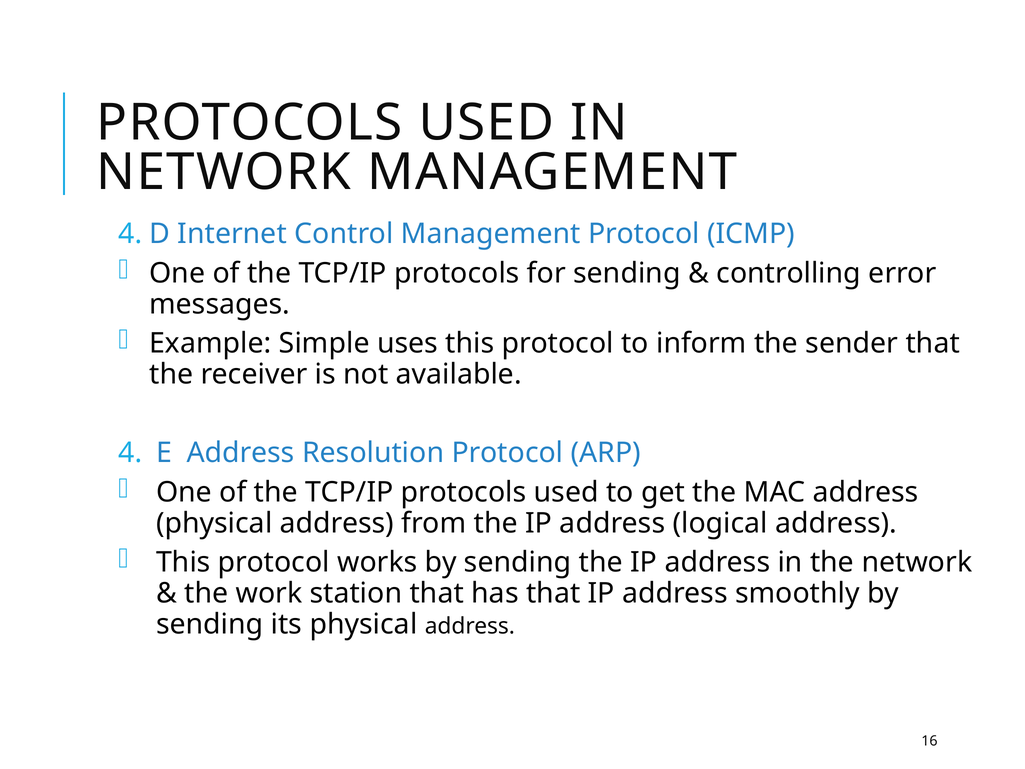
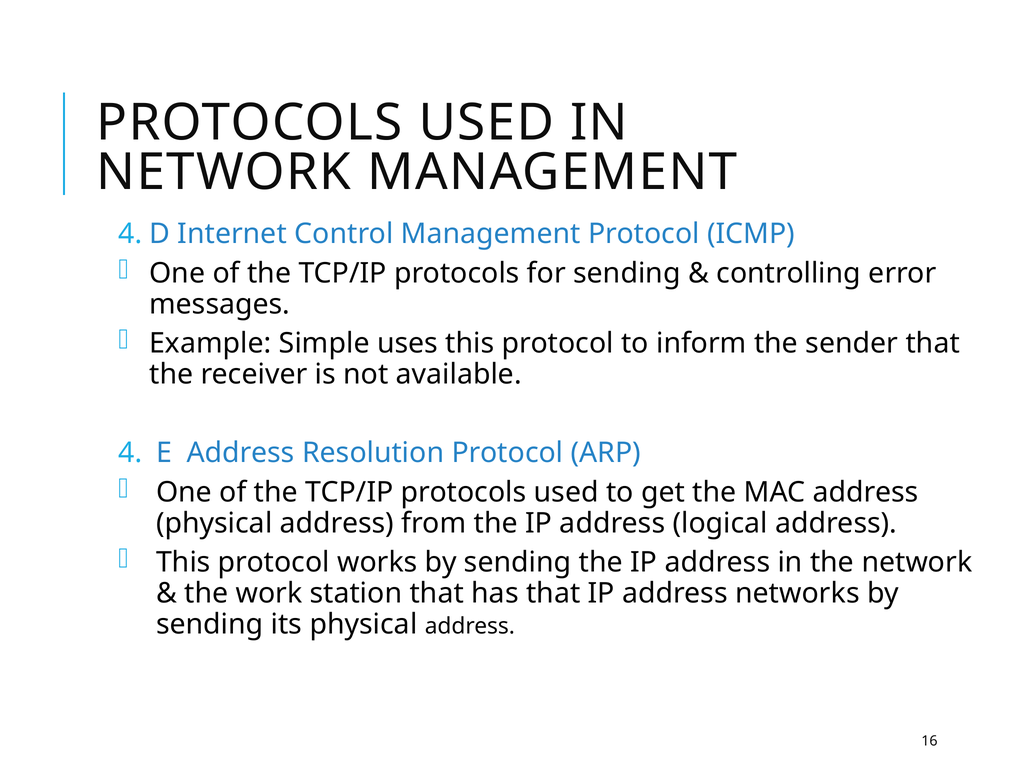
smoothly: smoothly -> networks
